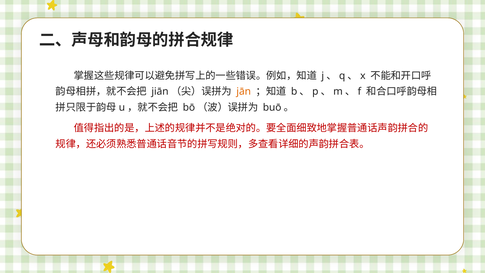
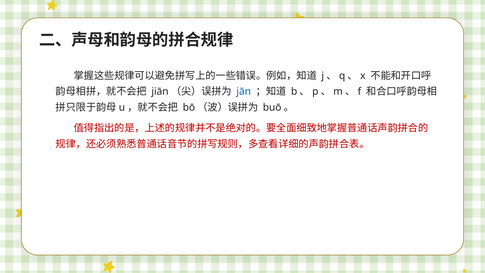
jān colour: orange -> blue
